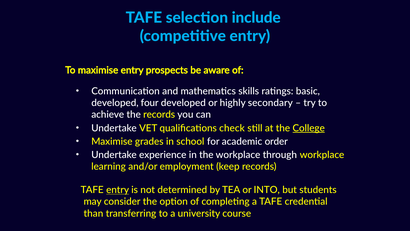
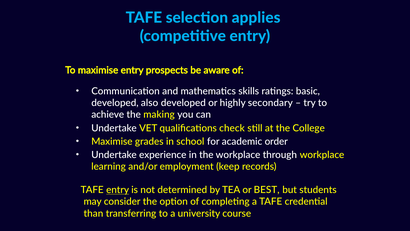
include: include -> applies
four: four -> also
the records: records -> making
College underline: present -> none
INTO: INTO -> BEST
